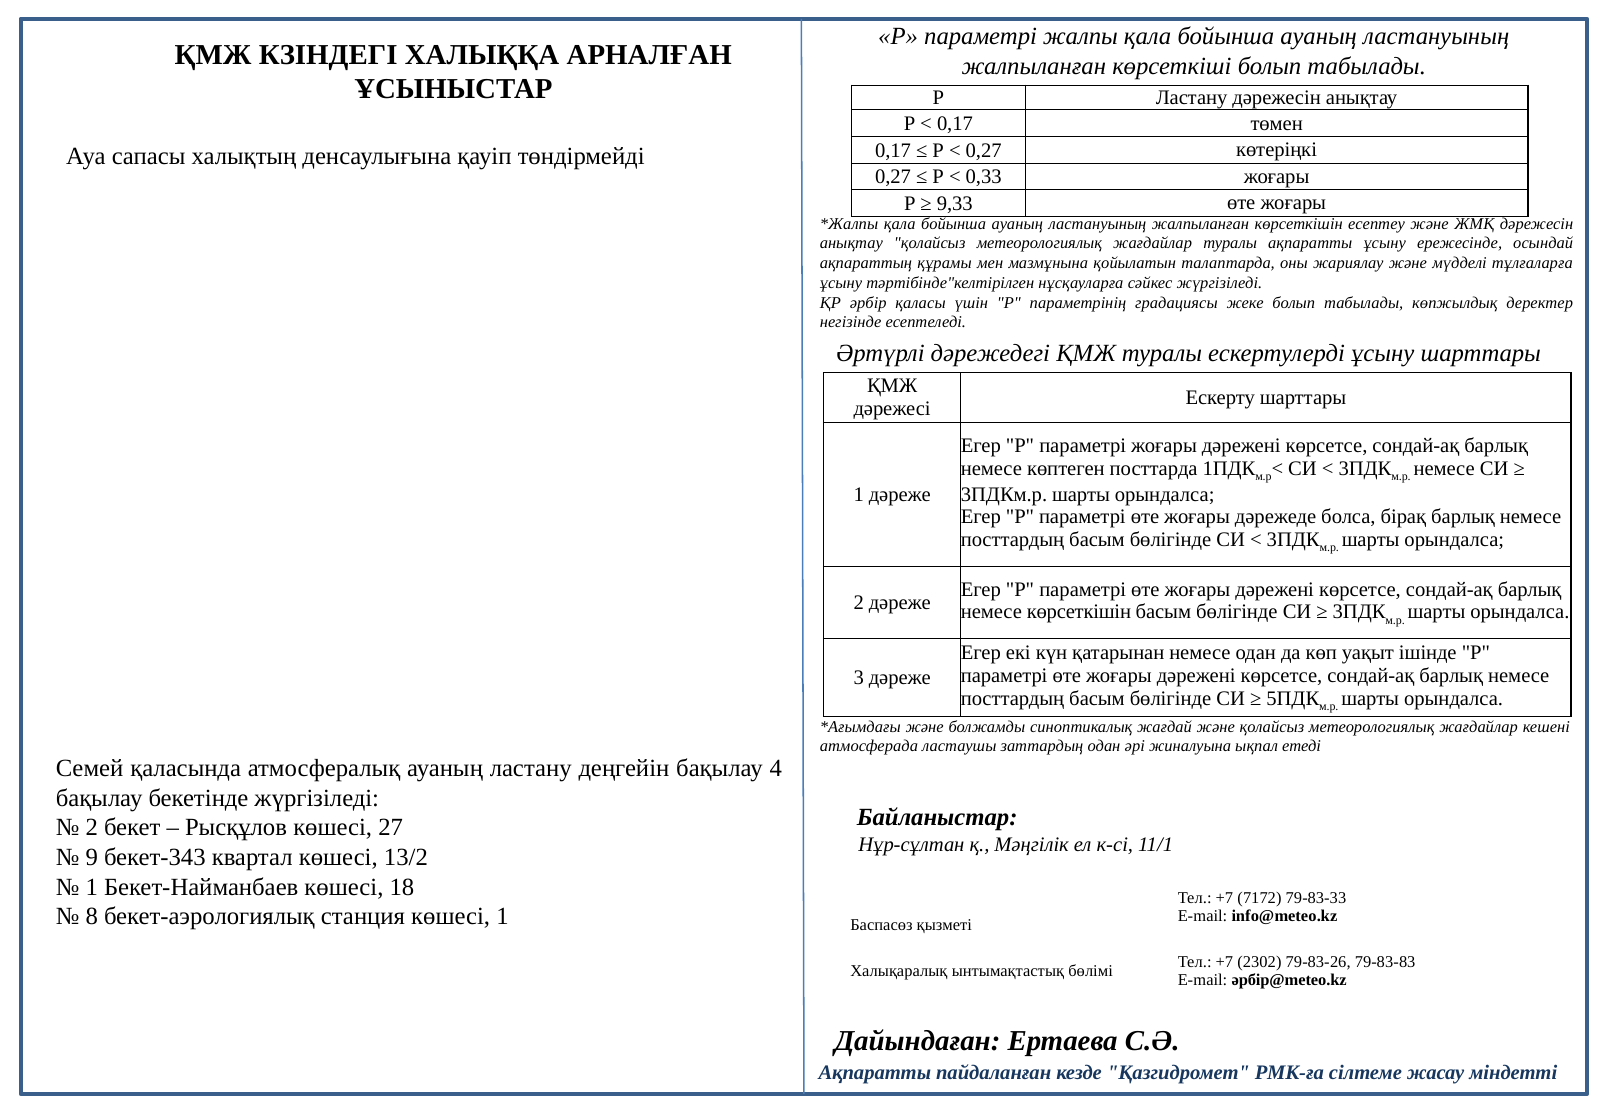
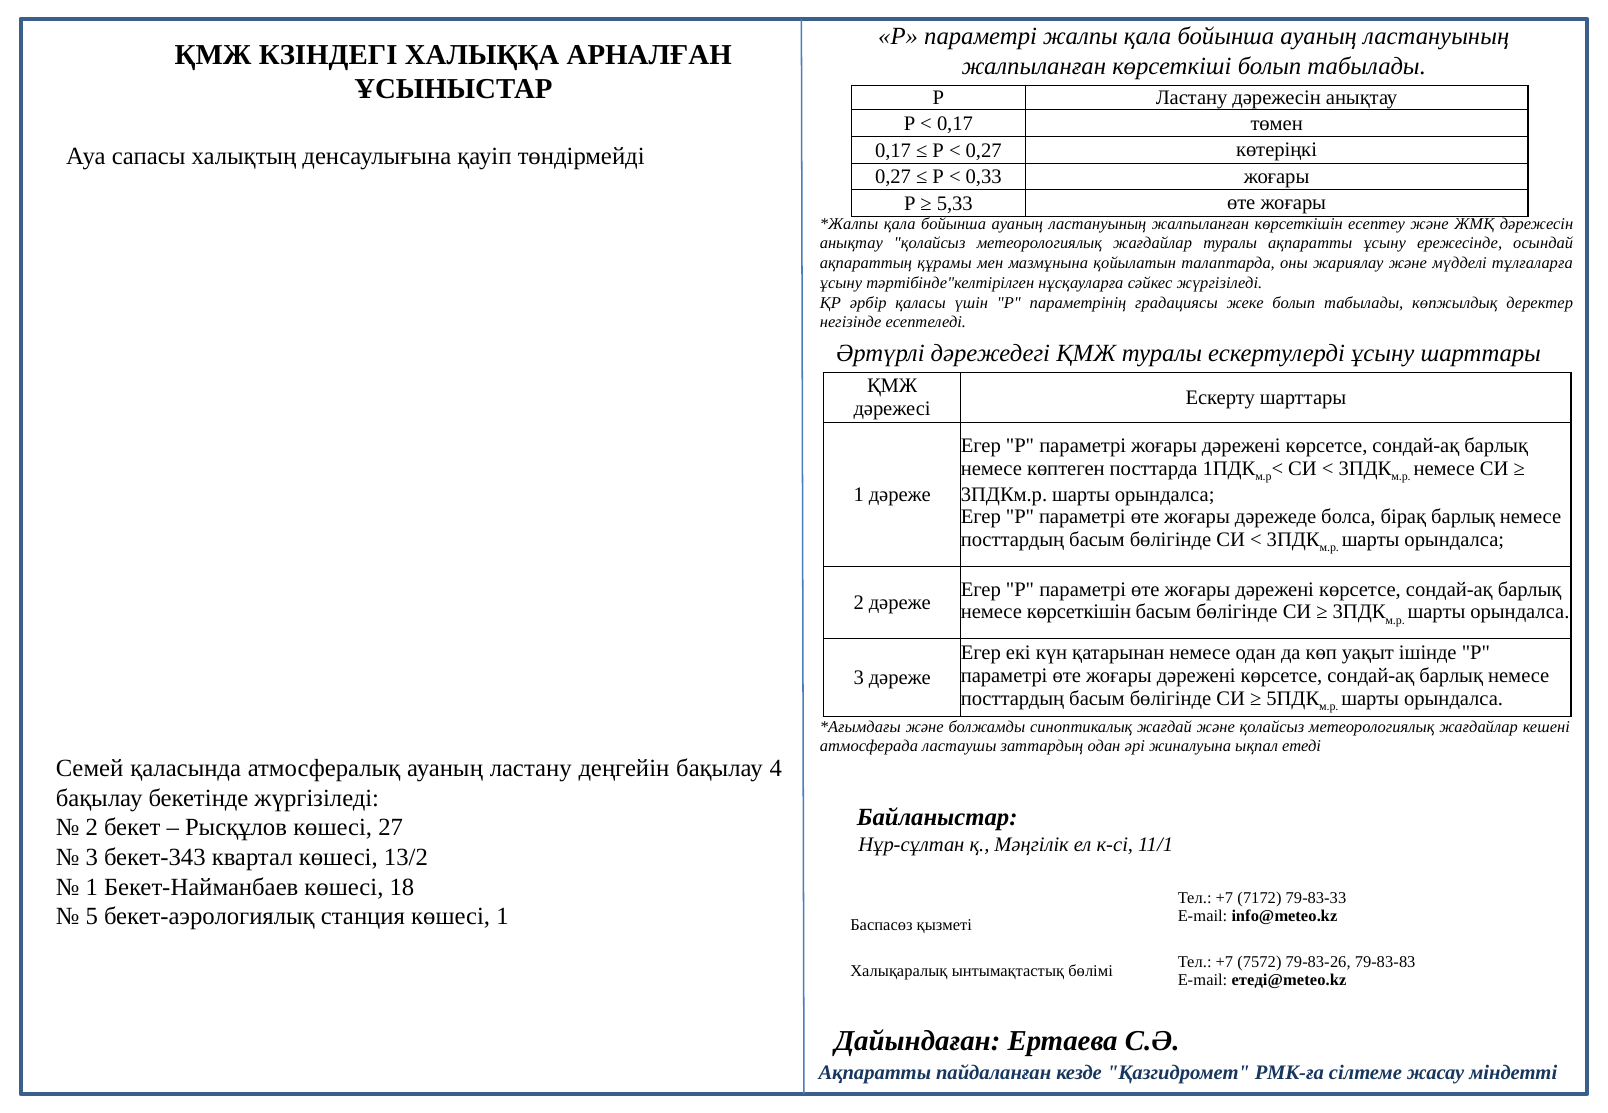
9,33: 9,33 -> 5,33
9 at (92, 858): 9 -> 3
8: 8 -> 5
2302: 2302 -> 7572
әрбір@meteo.kz: әрбір@meteo.kz -> етеді@meteo.kz
